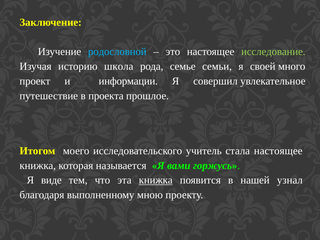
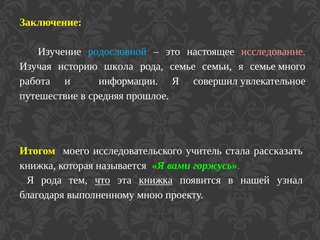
исследование colour: light green -> pink
я своей: своей -> семье
проект: проект -> работа
проекта: проекта -> средняя
стала настоящее: настоящее -> рассказать
Я виде: виде -> рода
что underline: none -> present
